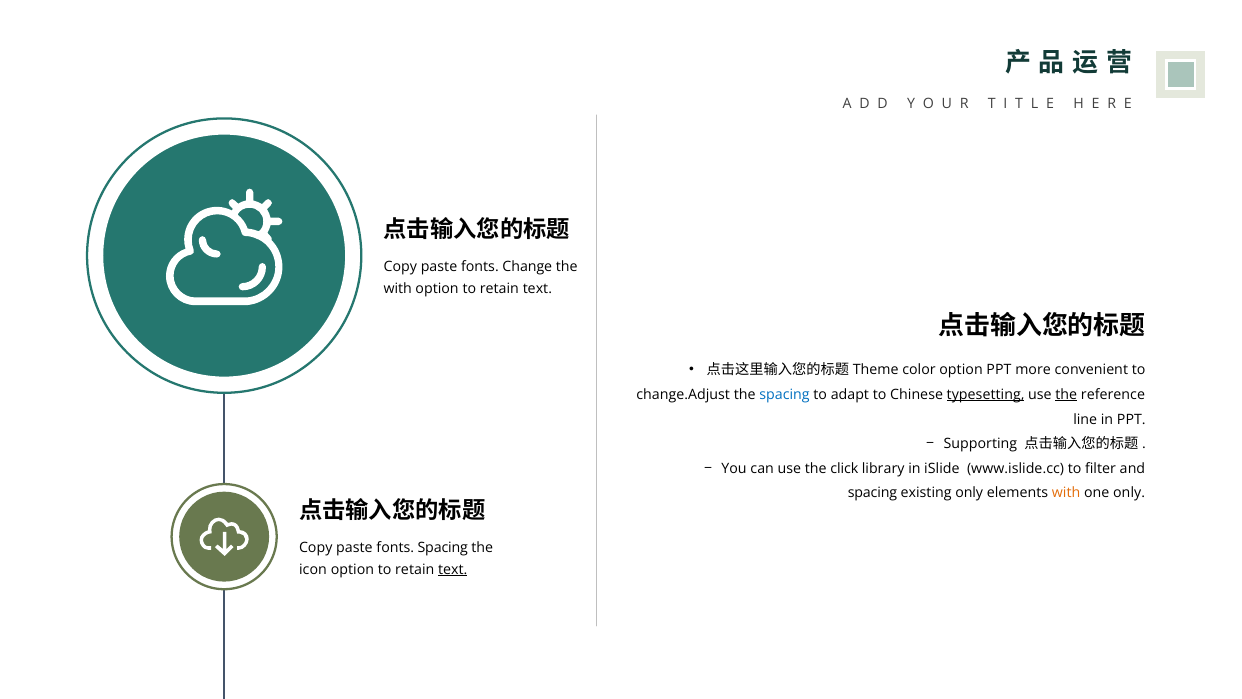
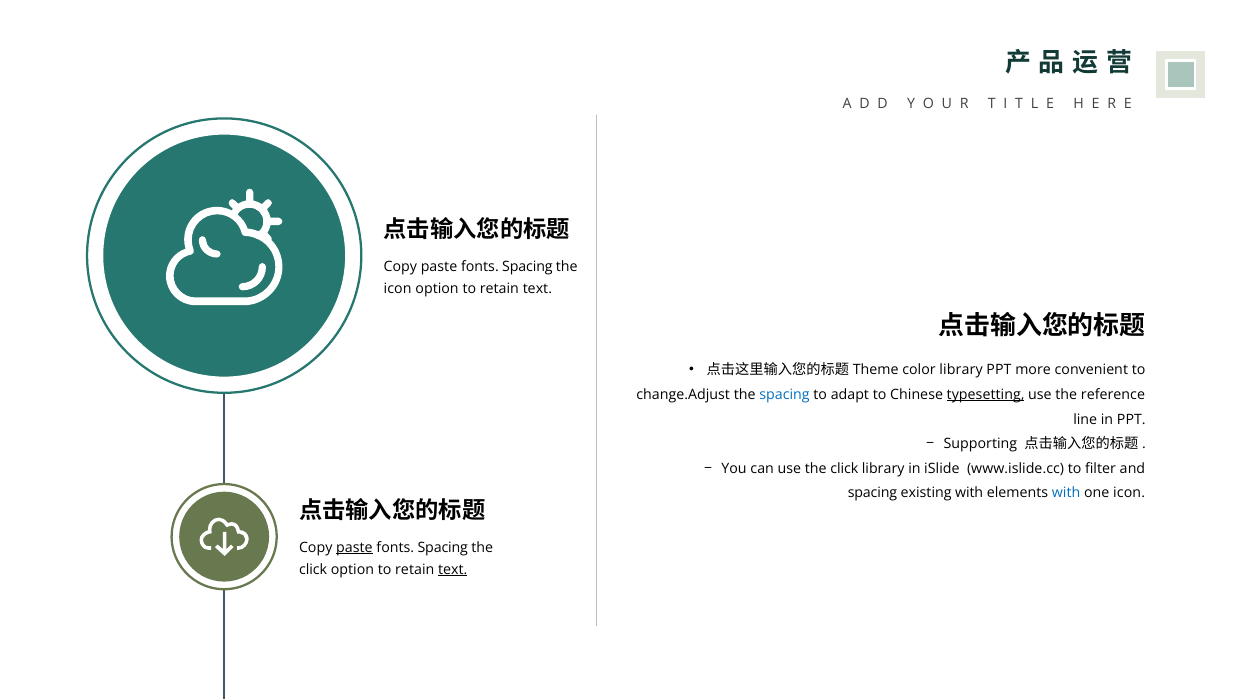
Change at (527, 266): Change -> Spacing
with at (398, 289): with -> icon
color option: option -> library
the at (1066, 394) underline: present -> none
existing only: only -> with
with at (1066, 493) colour: orange -> blue
one only: only -> icon
paste at (354, 547) underline: none -> present
icon at (313, 569): icon -> click
